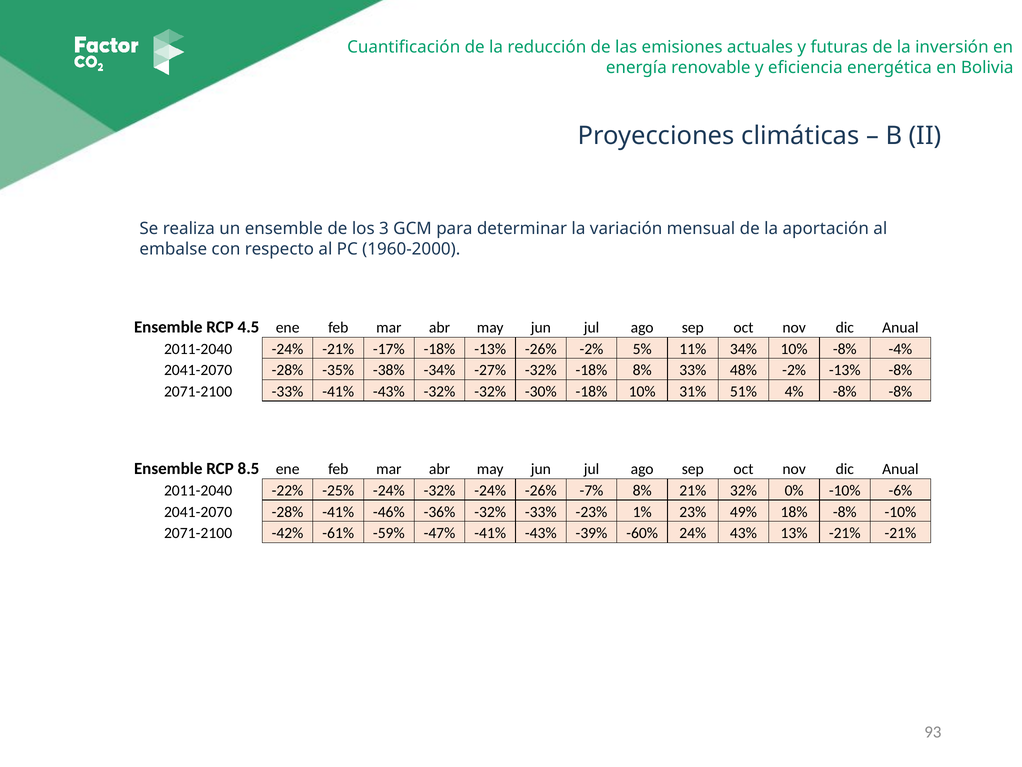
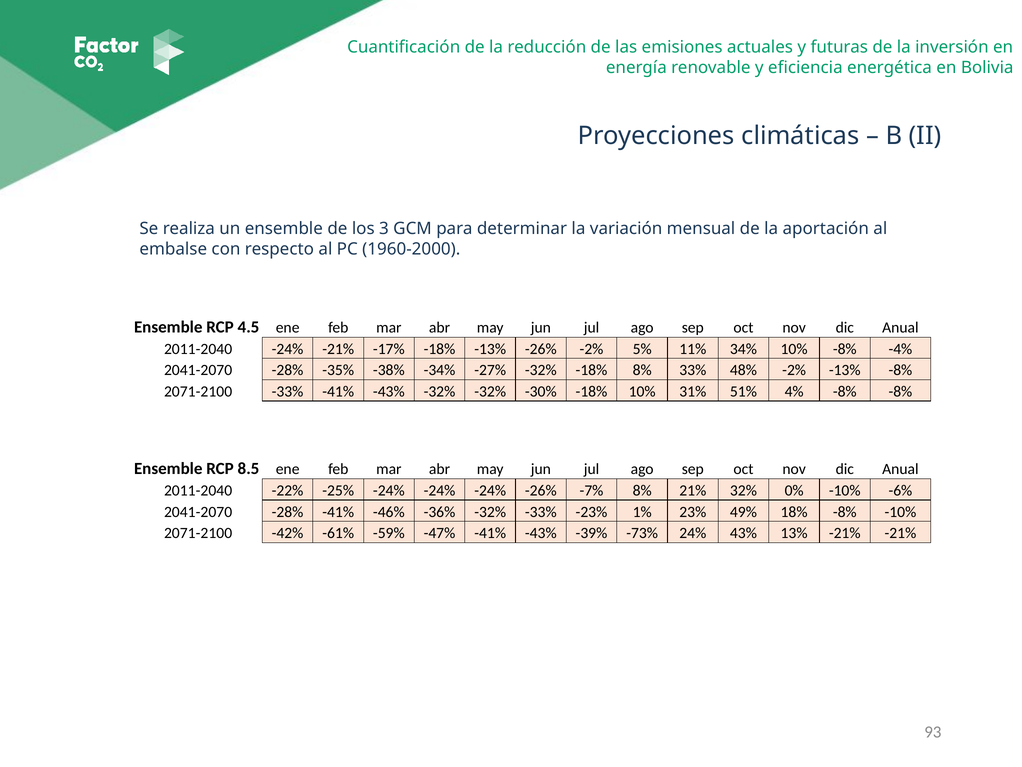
-25% -24% -32%: -32% -> -24%
-60%: -60% -> -73%
